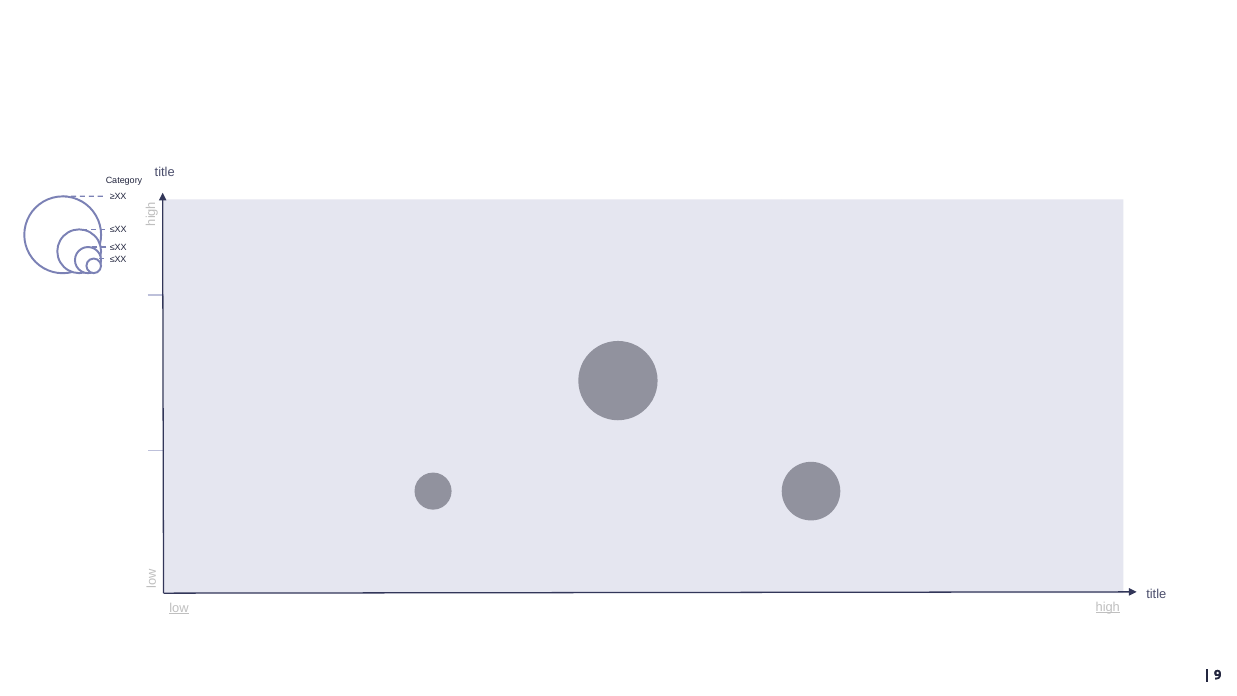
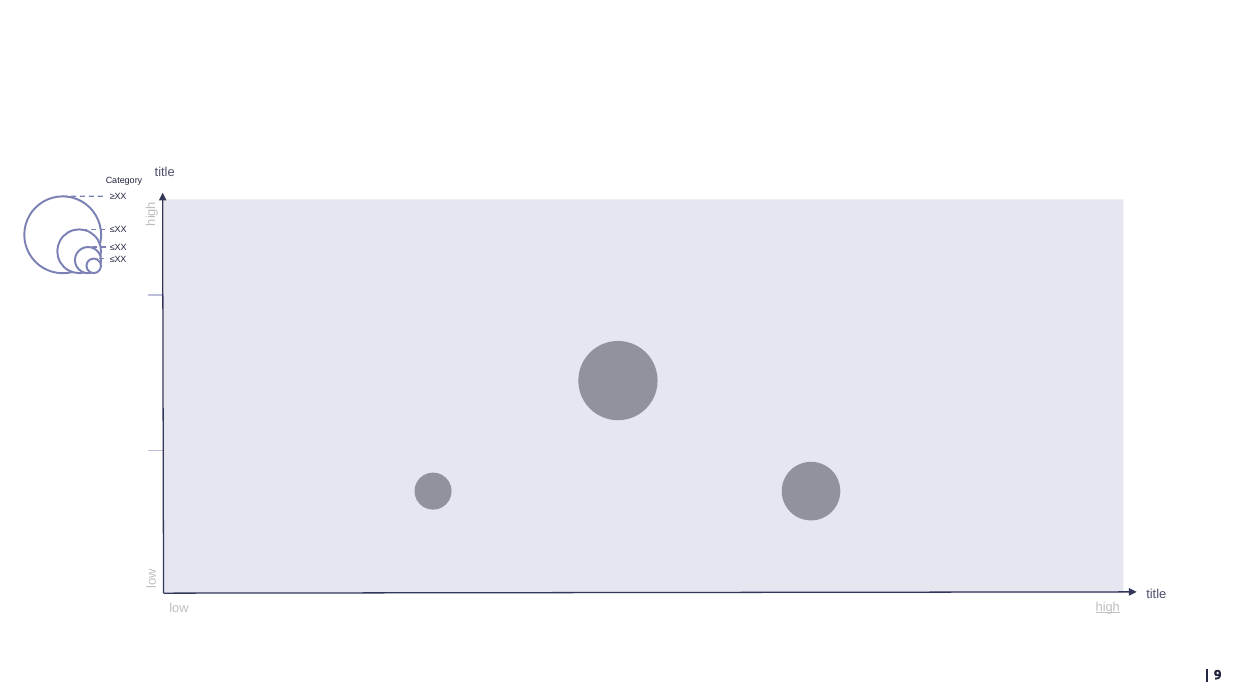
low underline: present -> none
